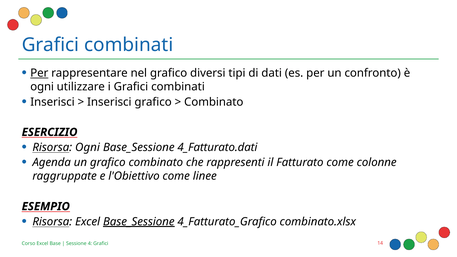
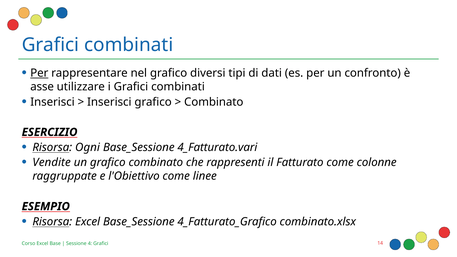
ogni at (42, 87): ogni -> asse
4_Fatturato.dati: 4_Fatturato.dati -> 4_Fatturato.vari
Agenda: Agenda -> Vendite
Base_Sessione at (139, 222) underline: present -> none
